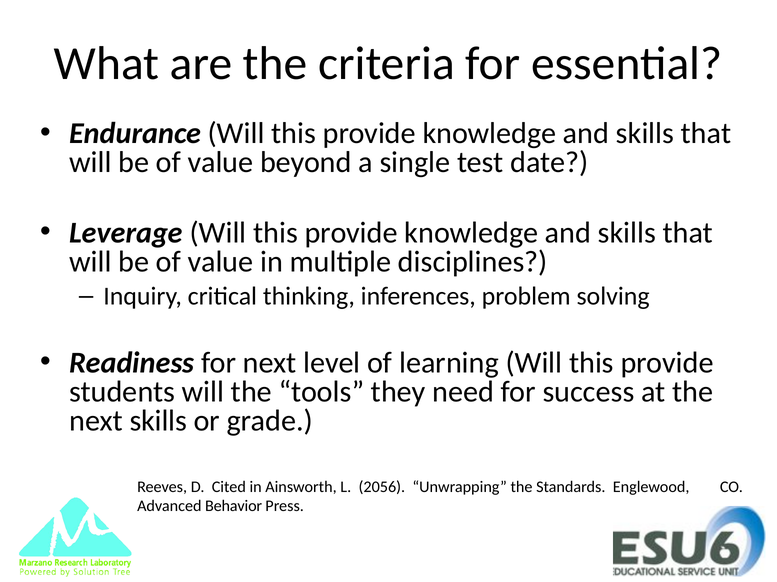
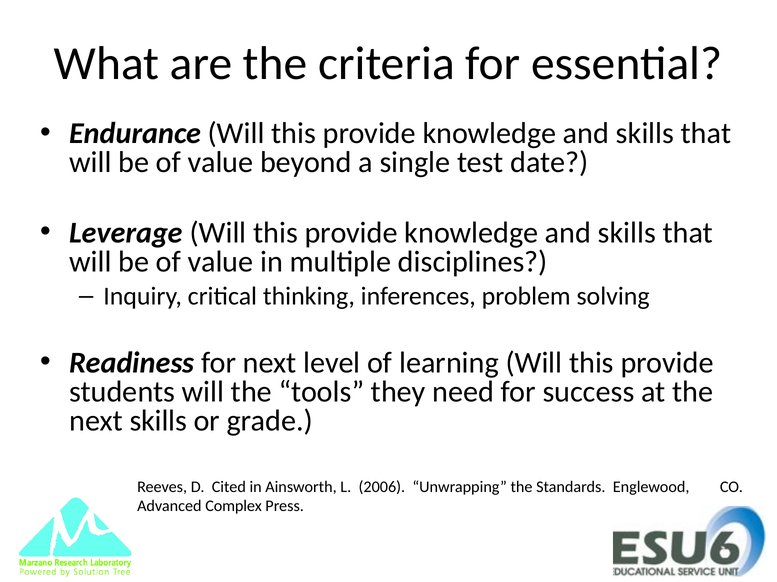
2056: 2056 -> 2006
Behavior: Behavior -> Complex
